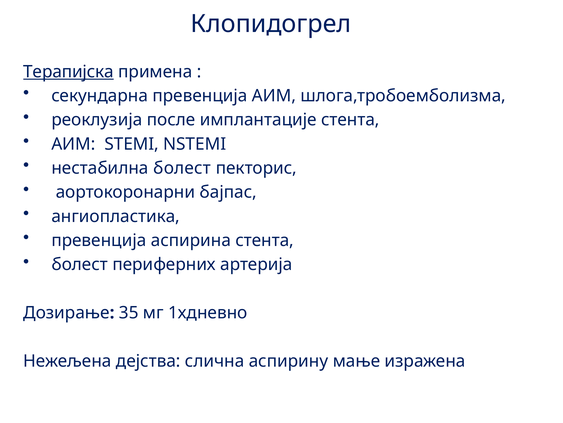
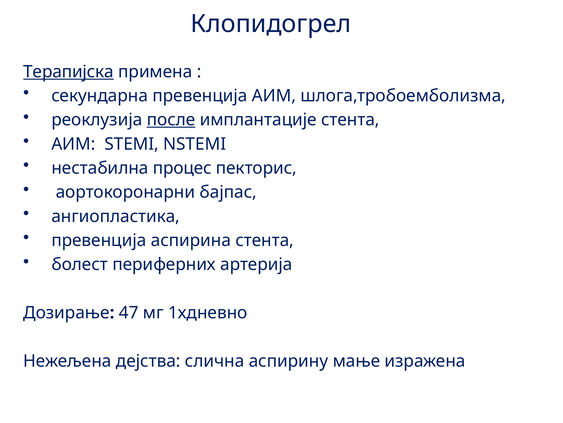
после underline: none -> present
бoлест: бoлест -> процес
35: 35 -> 47
